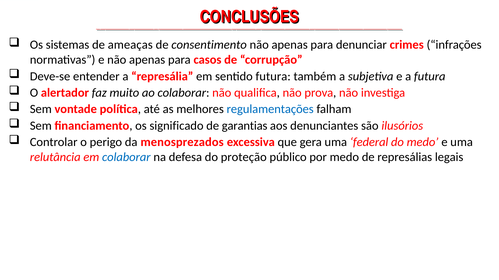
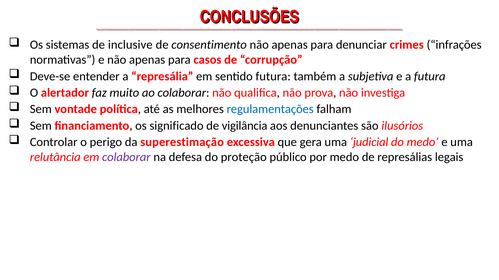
ameaças: ameaças -> inclusive
garantias: garantias -> vigilância
menosprezados: menosprezados -> superestimação
federal: federal -> judicial
colaborar at (126, 158) colour: blue -> purple
